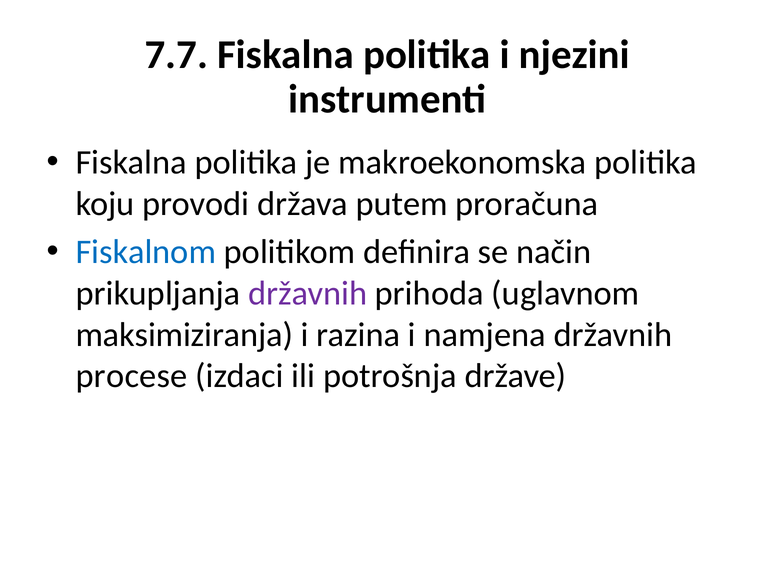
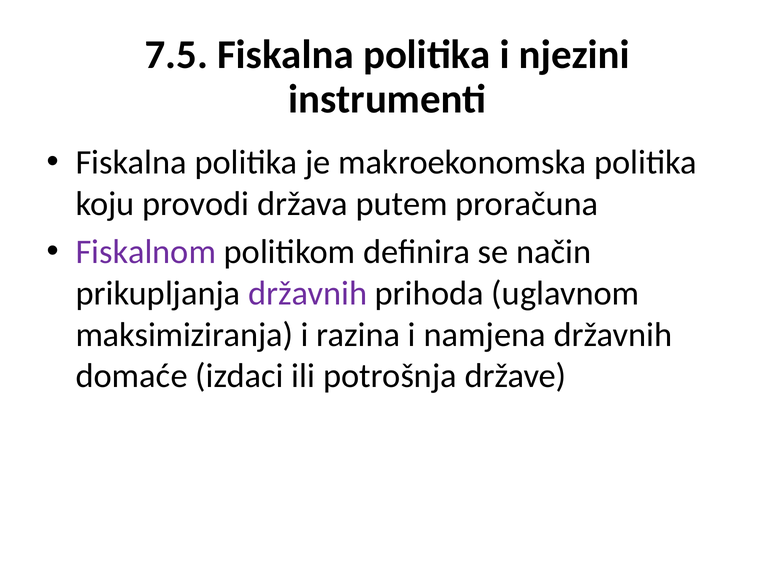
7.7: 7.7 -> 7.5
Fiskalnom colour: blue -> purple
procese: procese -> domaće
